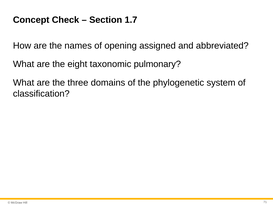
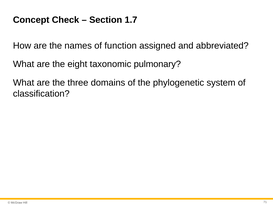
opening: opening -> function
